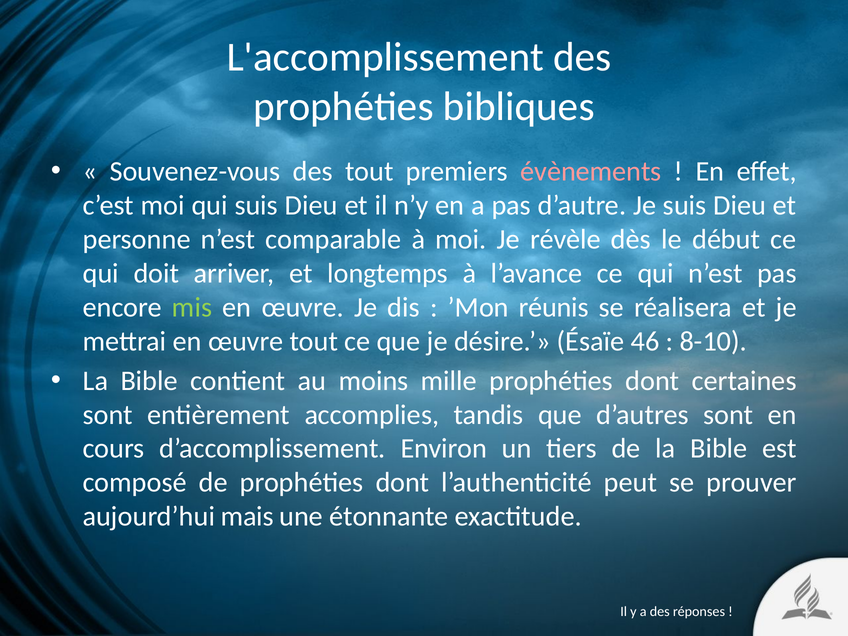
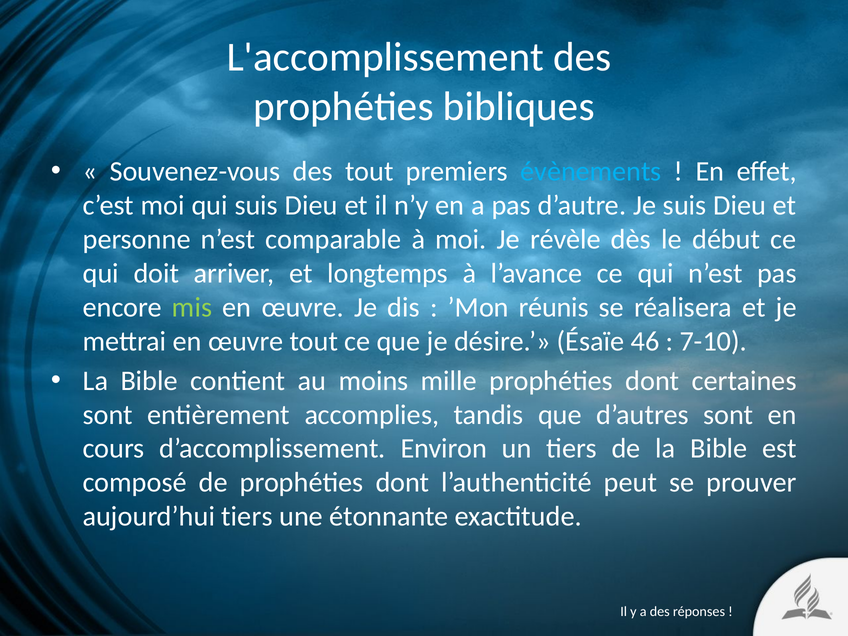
évènements colour: pink -> light blue
8-10: 8-10 -> 7-10
aujourd’hui mais: mais -> tiers
